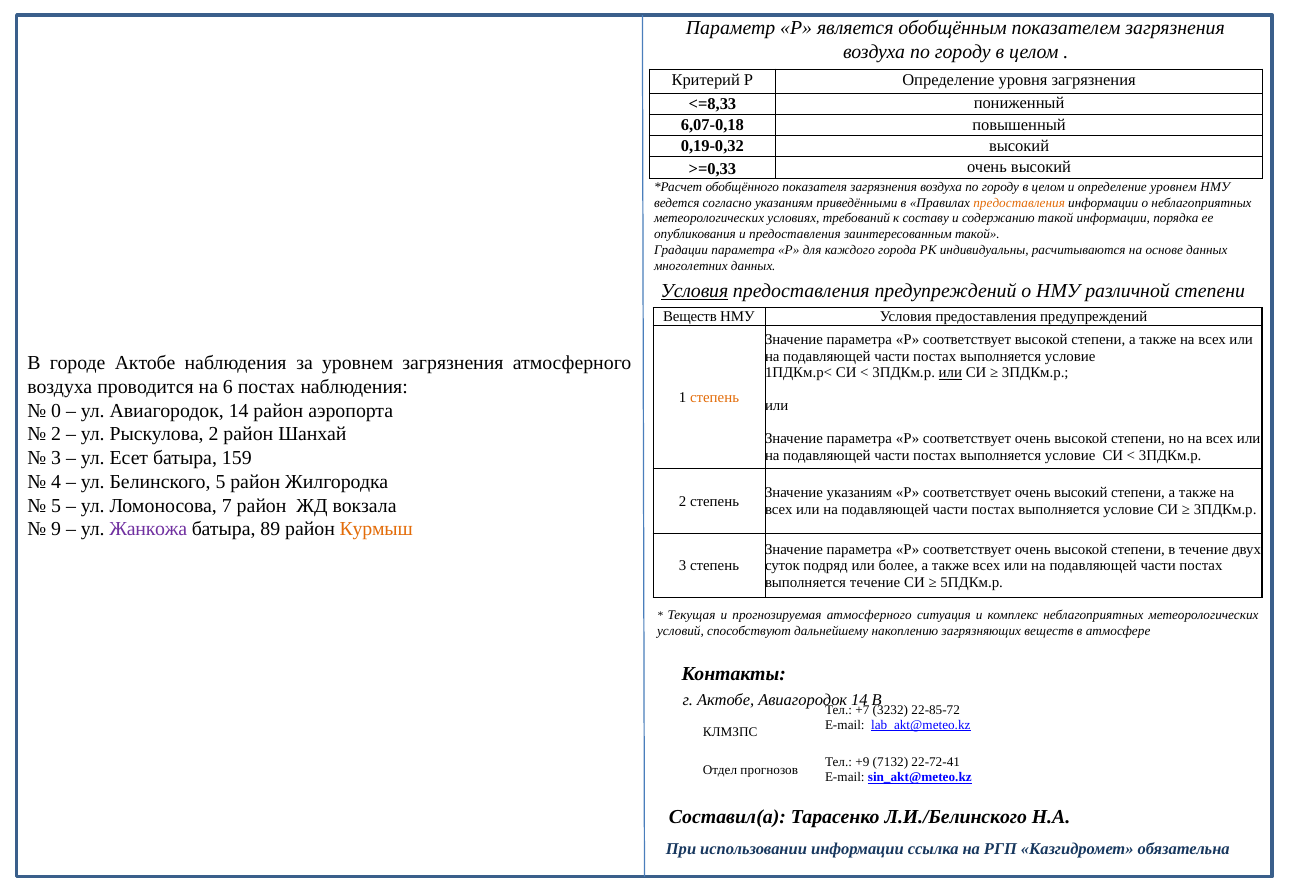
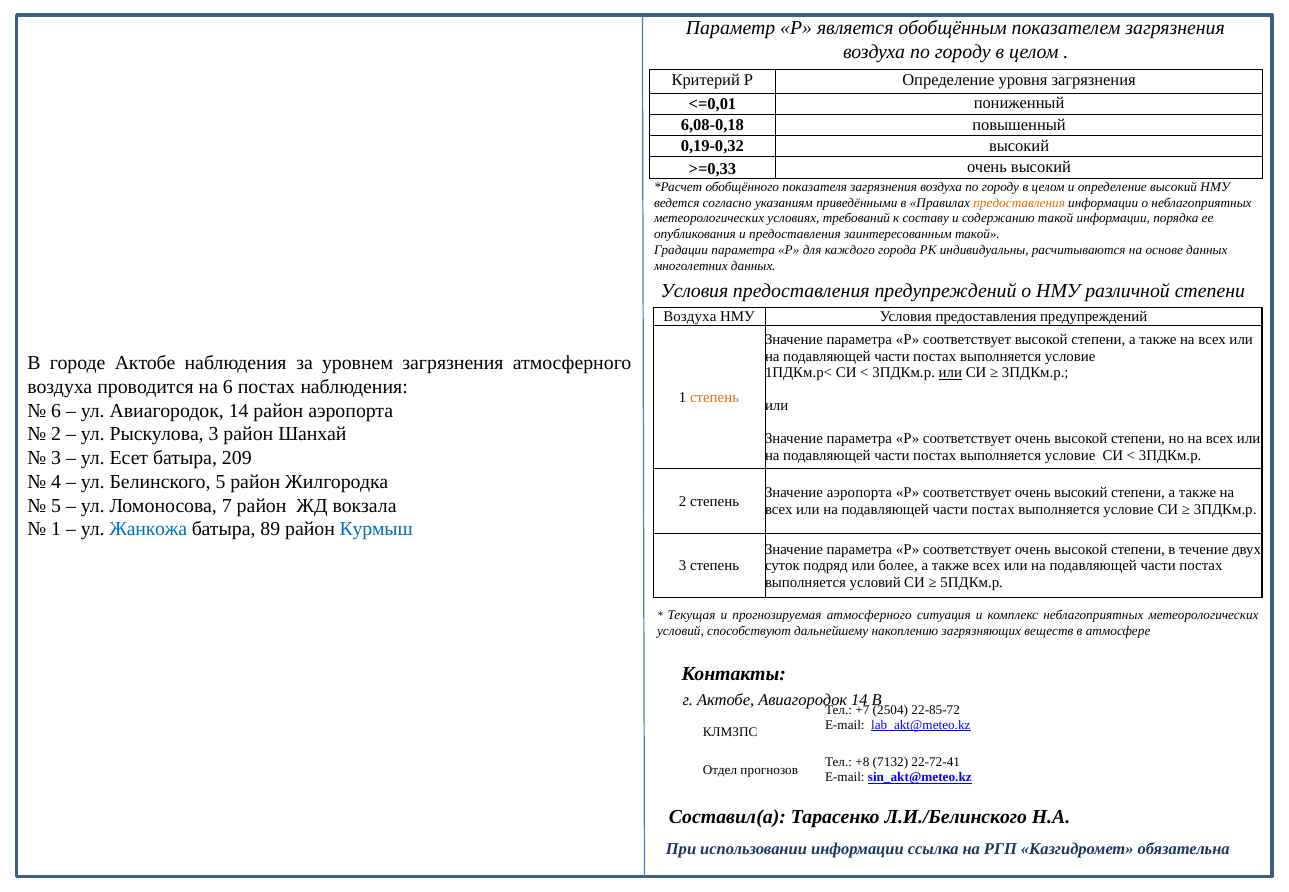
<=8,33: <=8,33 -> <=0,01
6,07-0,18: 6,07-0,18 -> 6,08-0,18
определение уровнем: уровнем -> высокий
Условия at (694, 291) underline: present -> none
Веществ at (690, 317): Веществ -> Воздуха
0 at (56, 411): 0 -> 6
Рыскулова 2: 2 -> 3
159: 159 -> 209
Значение указаниям: указаниям -> аэропорта
9 at (56, 530): 9 -> 1
Жанкожа colour: purple -> blue
Курмыш colour: orange -> blue
выполняется течение: течение -> условий
3232: 3232 -> 2504
+9: +9 -> +8
